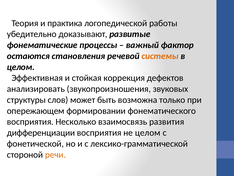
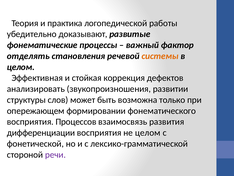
остаются: остаются -> отделять
звуковых: звуковых -> развитии
Несколько: Несколько -> Процессов
речи colour: orange -> purple
